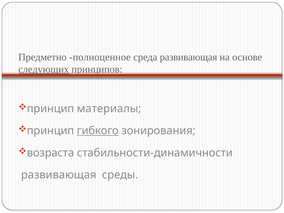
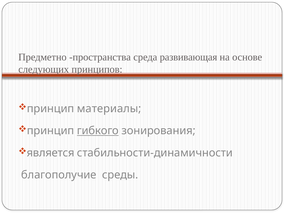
полноценное: полноценное -> пространства
следующих underline: present -> none
возраста: возраста -> является
развивающая at (59, 175): развивающая -> благополучие
